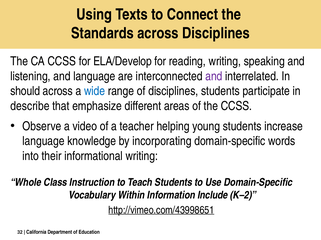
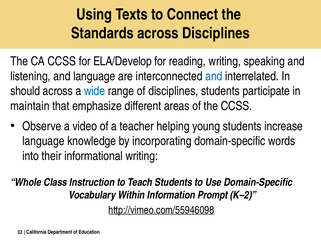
and at (214, 76) colour: purple -> blue
describe: describe -> maintain
Include: Include -> Prompt
http://vimeo.com/43998651: http://vimeo.com/43998651 -> http://vimeo.com/55946098
